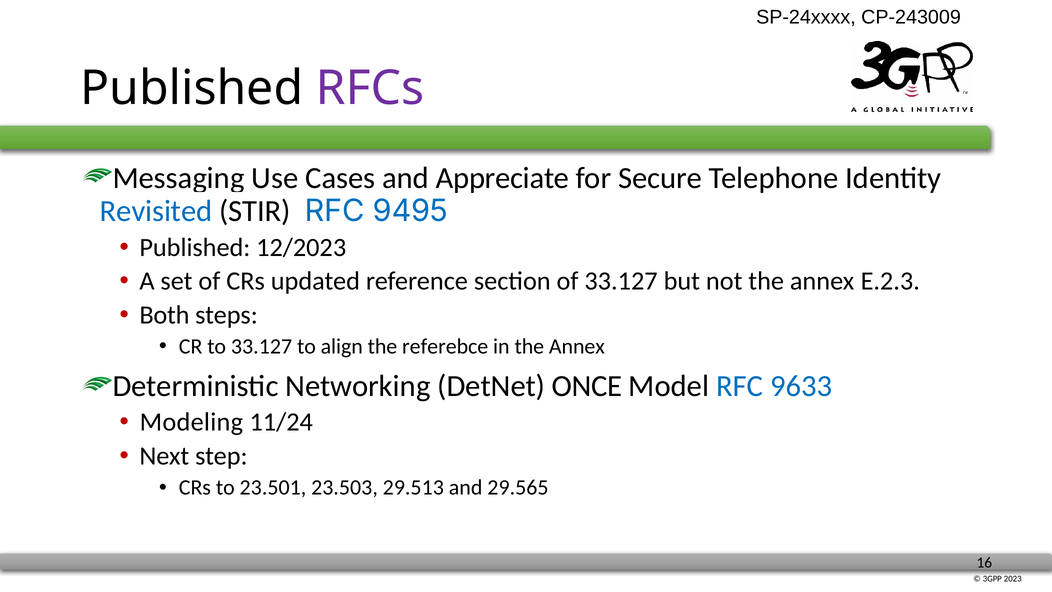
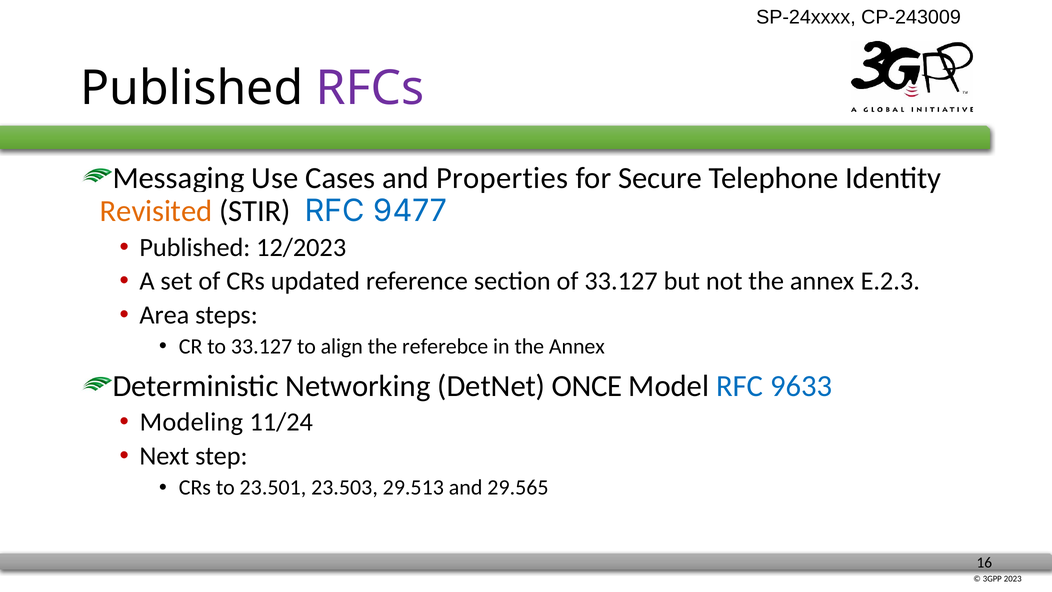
Appreciate: Appreciate -> Properties
Revisited colour: blue -> orange
9495: 9495 -> 9477
Both: Both -> Area
